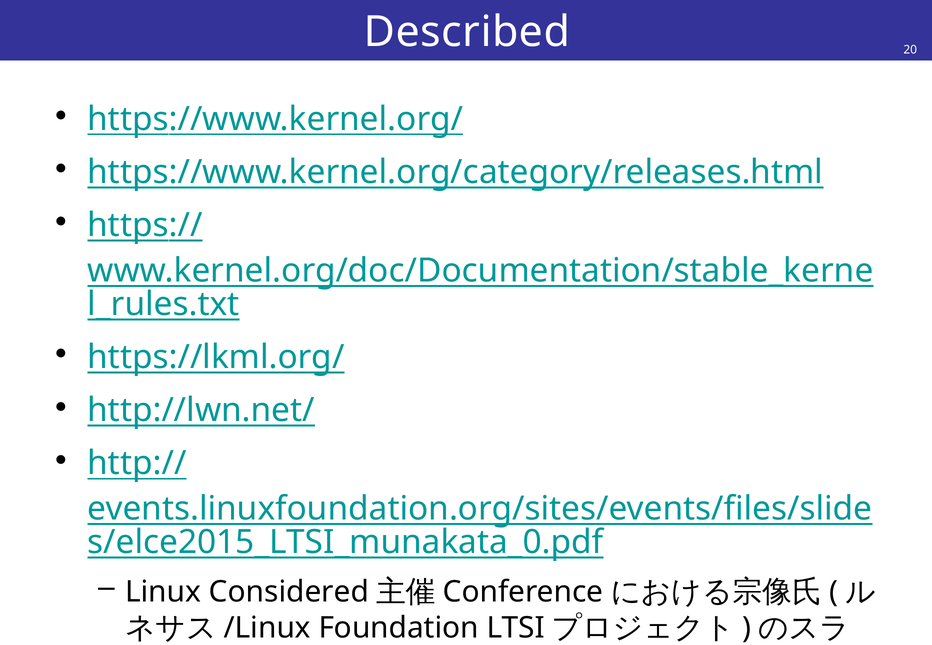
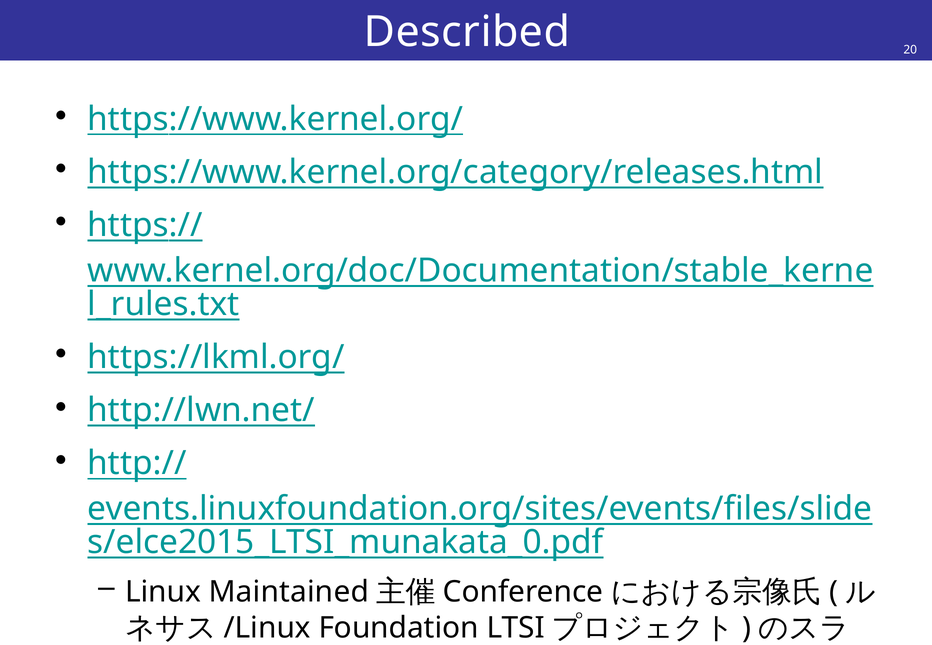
Considered: Considered -> Maintained
